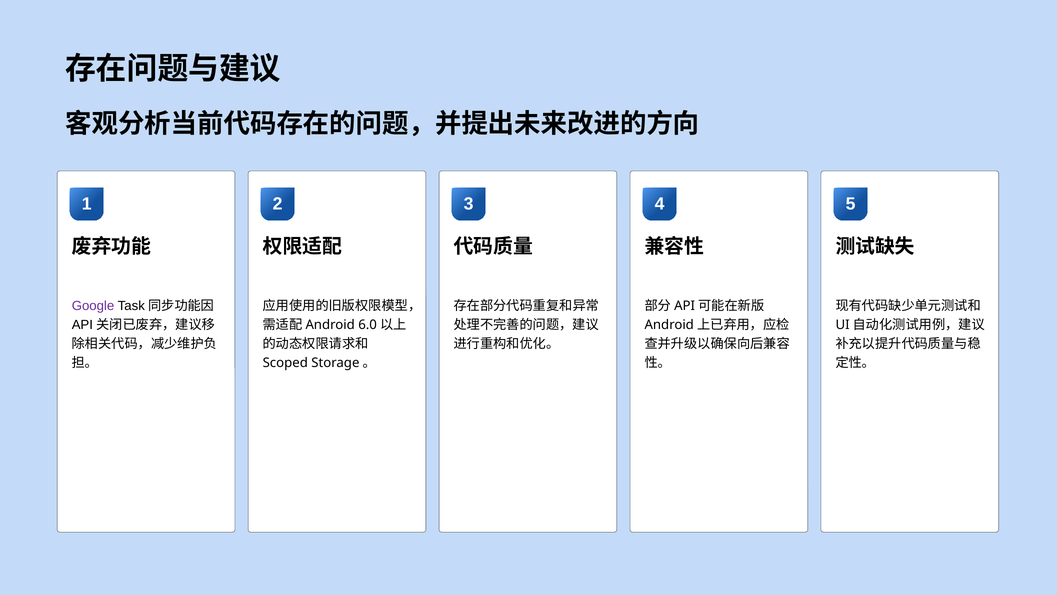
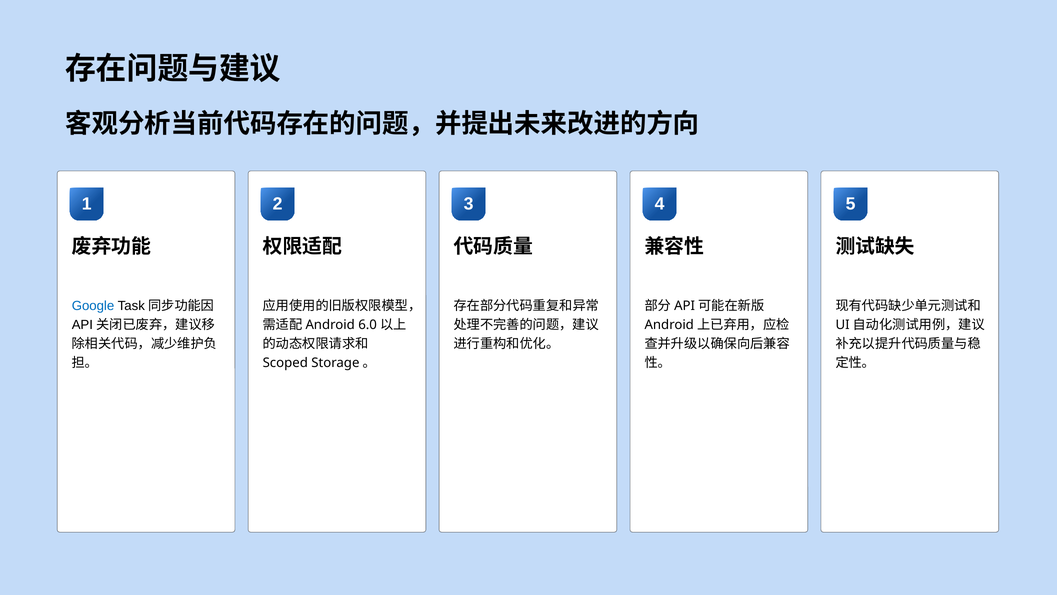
Google colour: purple -> blue
